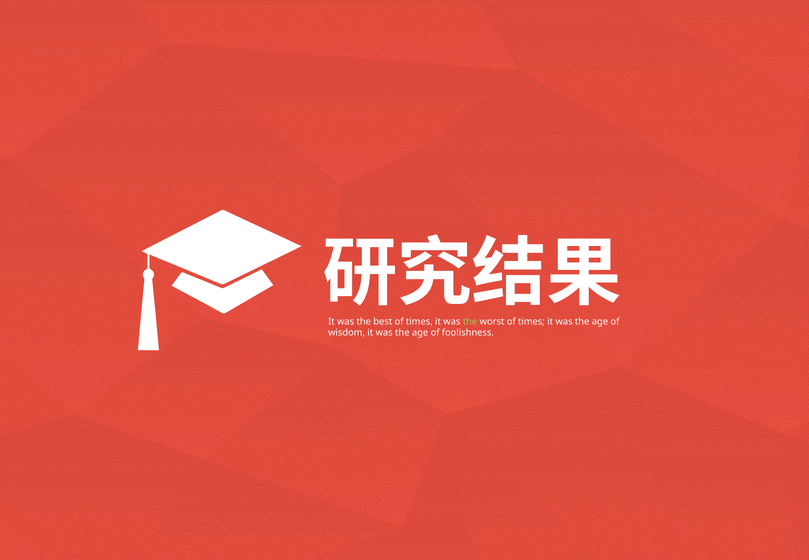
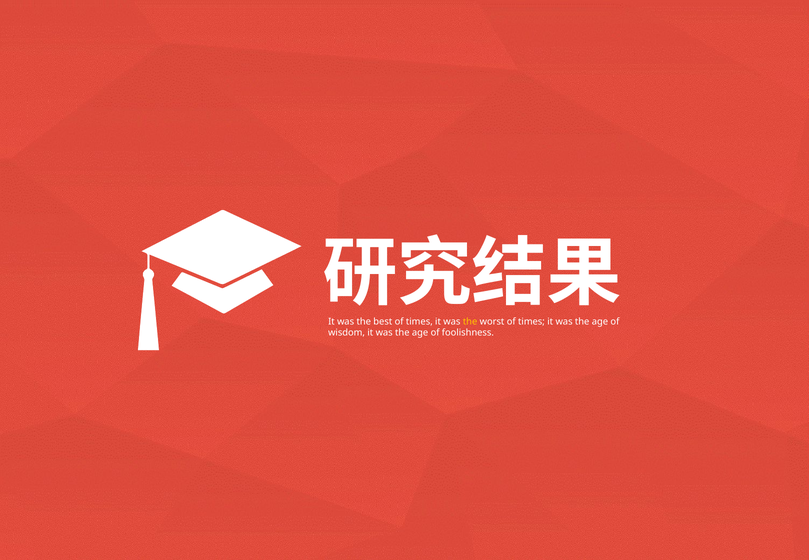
the at (470, 322) colour: light green -> yellow
